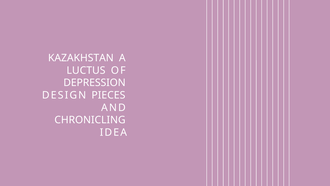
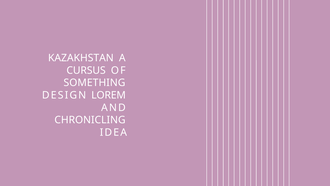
LUCTUS: LUCTUS -> CURSUS
DEPRESSION: DEPRESSION -> SOMETHING
PIECES: PIECES -> LOREM
